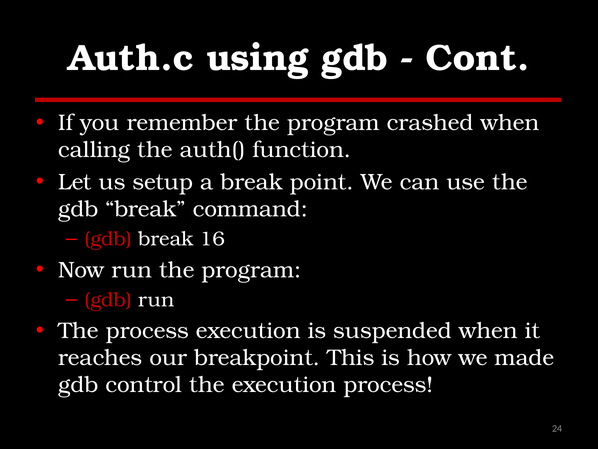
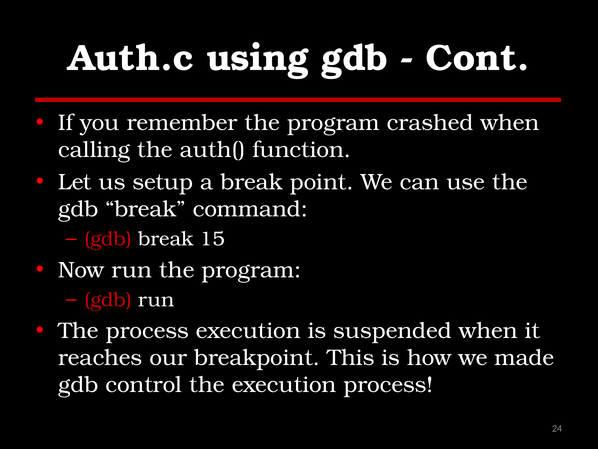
16: 16 -> 15
